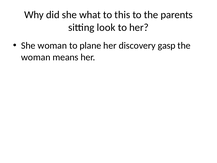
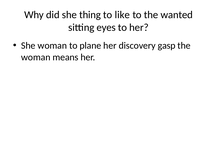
what: what -> thing
this: this -> like
parents: parents -> wanted
look: look -> eyes
